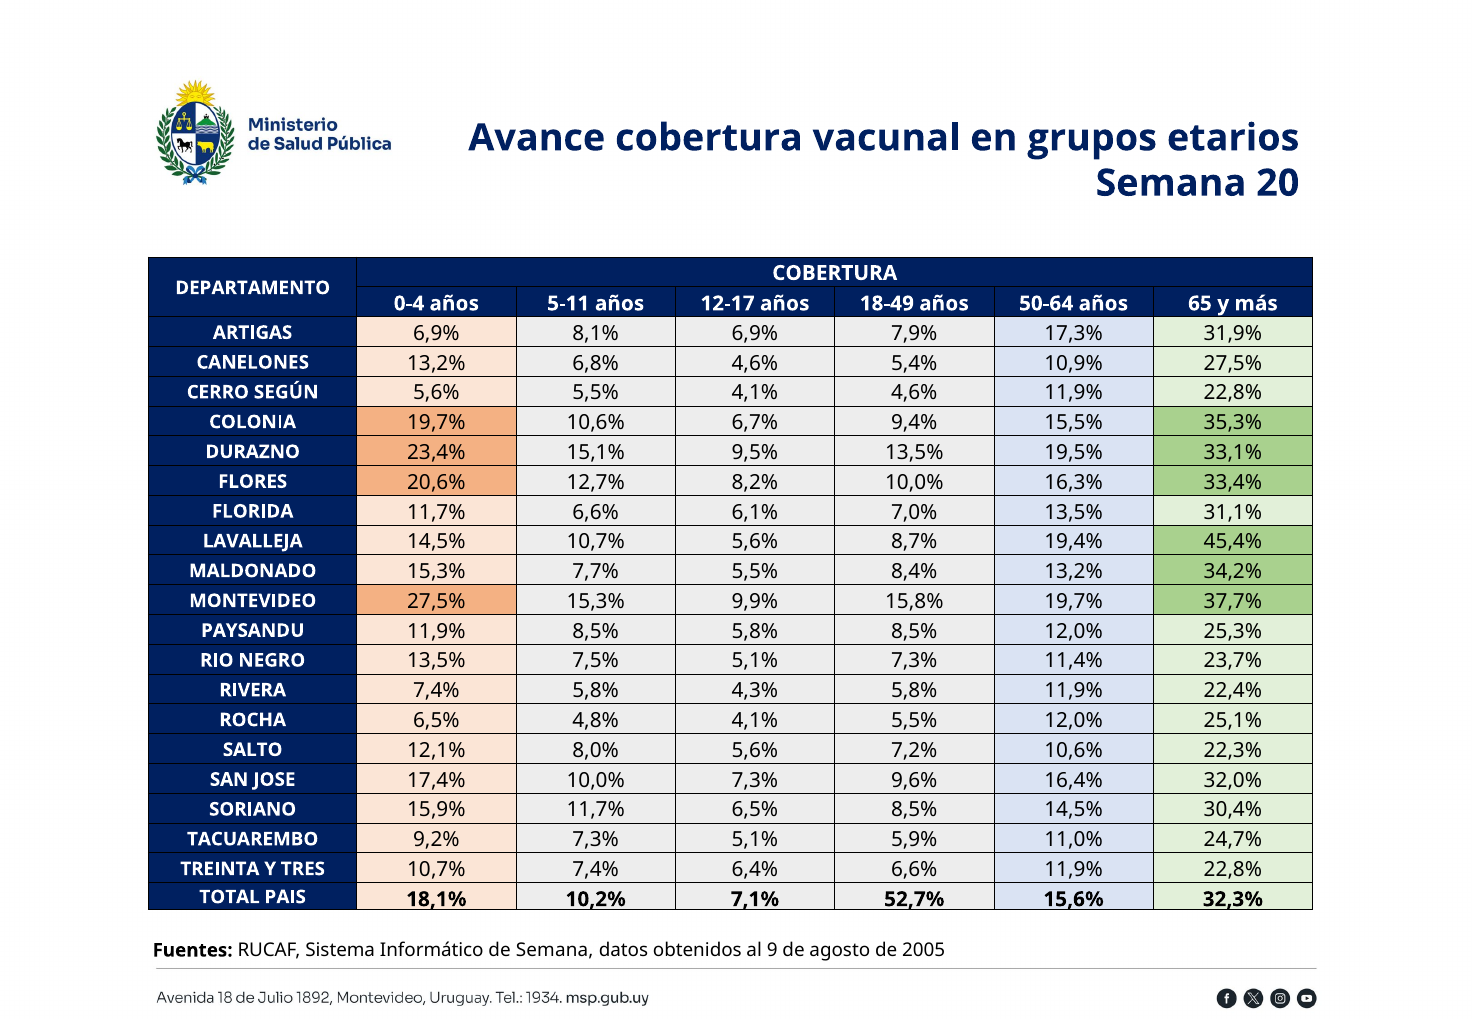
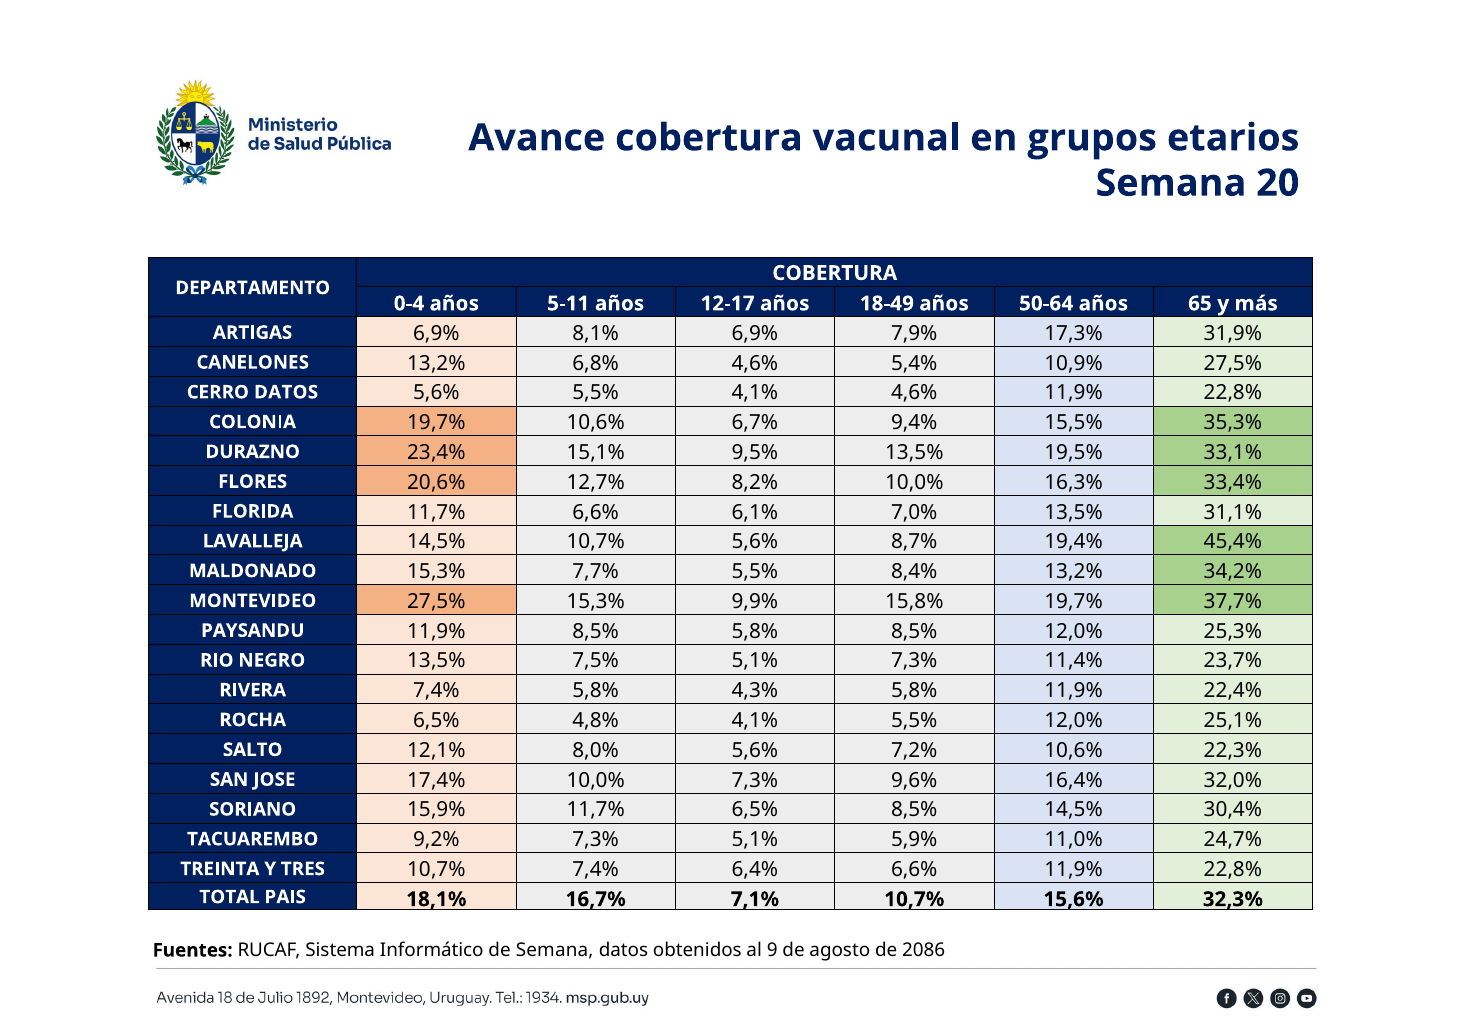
CERRO SEGÚN: SEGÚN -> DATOS
10,2%: 10,2% -> 16,7%
7,1% 52,7%: 52,7% -> 10,7%
2005: 2005 -> 2086
